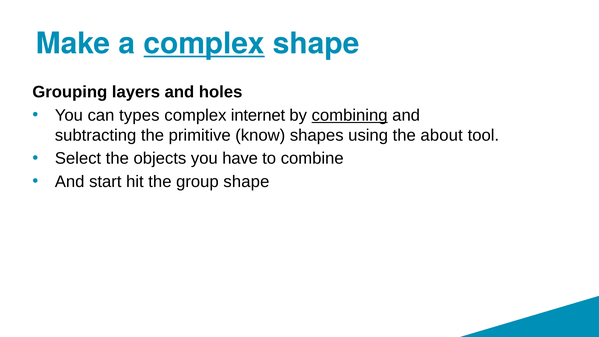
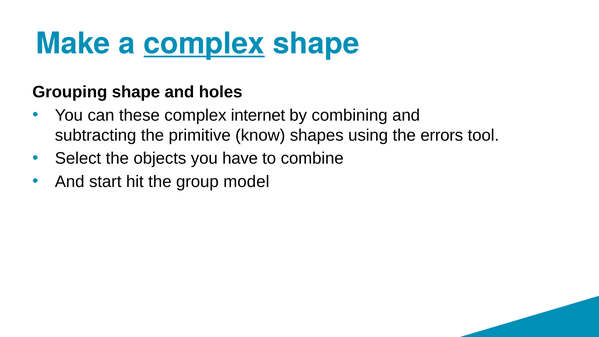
Grouping layers: layers -> shape
types: types -> these
combining underline: present -> none
about: about -> errors
group shape: shape -> model
